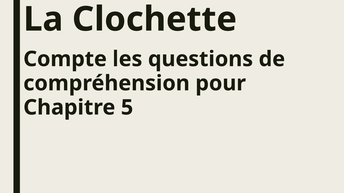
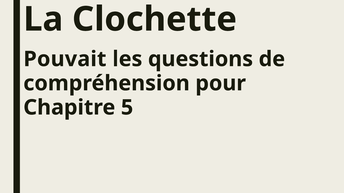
Compte: Compte -> Pouvait
